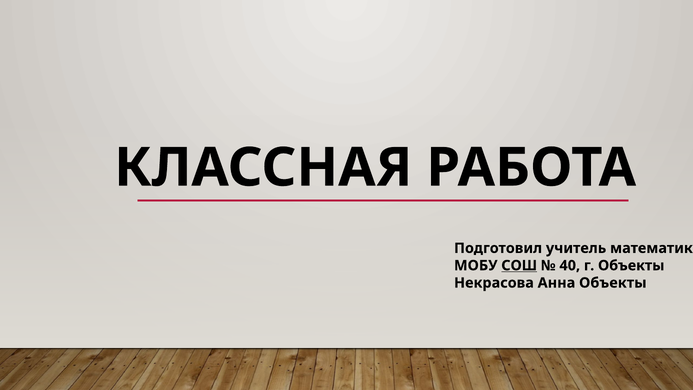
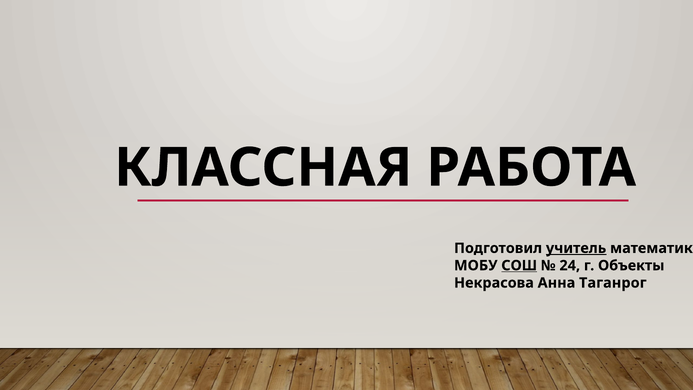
учитель underline: none -> present
40: 40 -> 24
Анна Объекты: Объекты -> Таганрог
